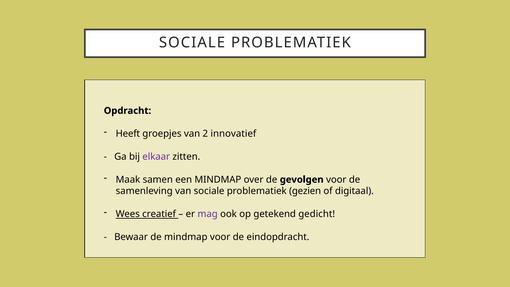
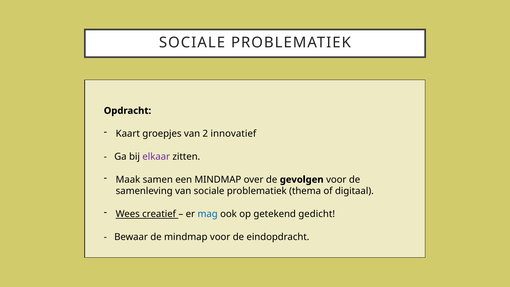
Heeft: Heeft -> Kaart
gezien: gezien -> thema
mag colour: purple -> blue
